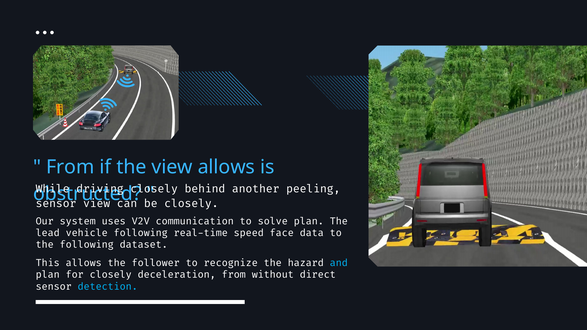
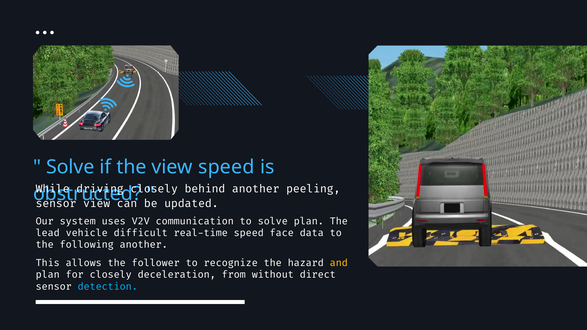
From at (70, 167): From -> Solve
view allows: allows -> speed
closely at (191, 204): closely -> updated
vehicle following: following -> difficult
following dataset: dataset -> another
and colour: light blue -> yellow
